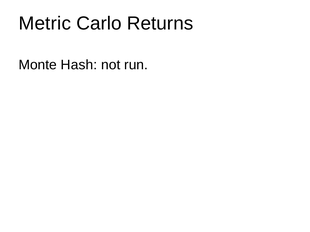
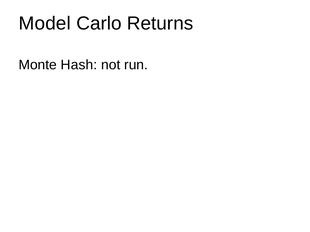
Metric: Metric -> Model
